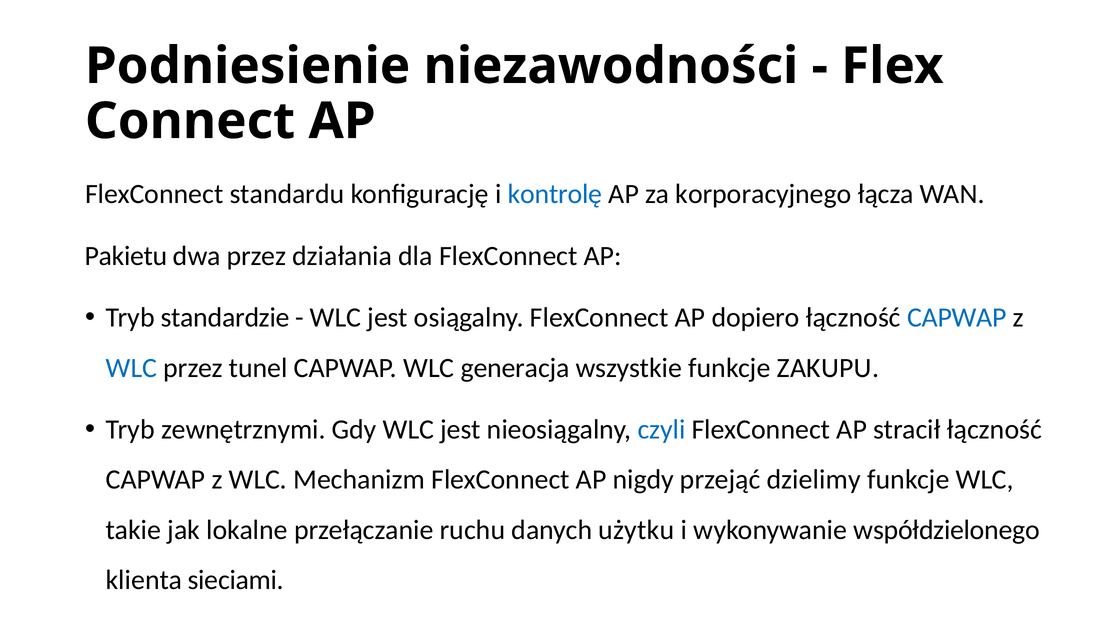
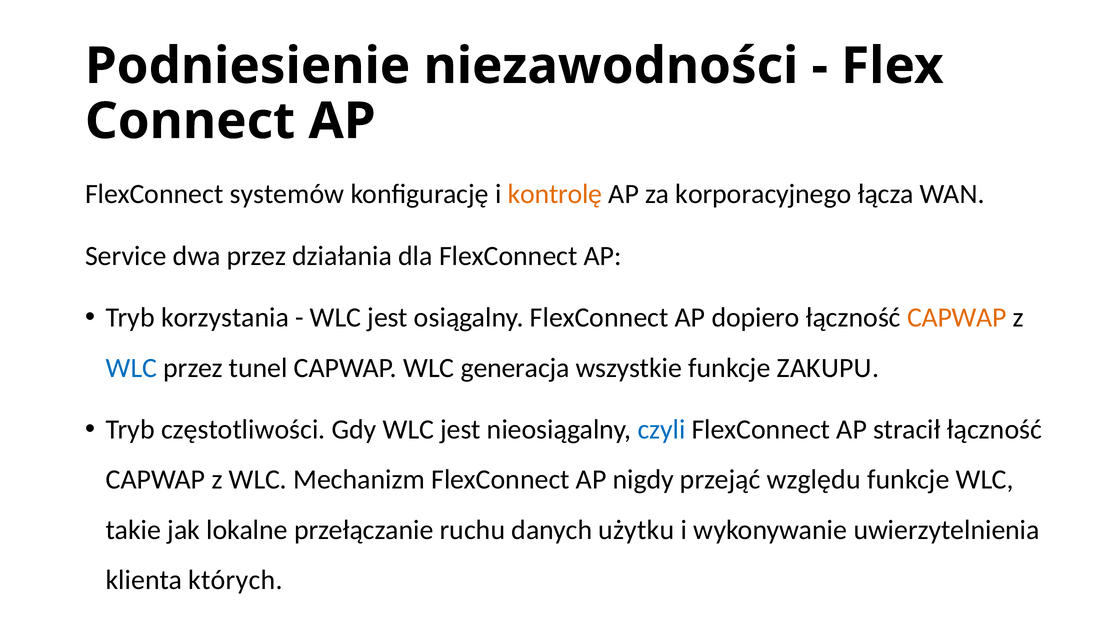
standardu: standardu -> systemów
kontrolę colour: blue -> orange
Pakietu: Pakietu -> Service
standardzie: standardzie -> korzystania
CAPWAP at (957, 318) colour: blue -> orange
zewnętrznymi: zewnętrznymi -> częstotliwości
dzielimy: dzielimy -> względu
współdzielonego: współdzielonego -> uwierzytelnienia
sieciami: sieciami -> których
